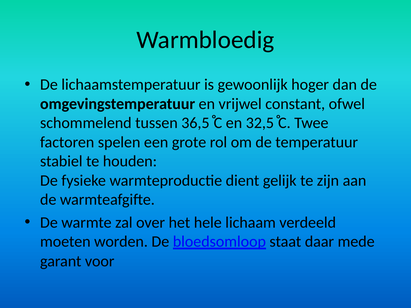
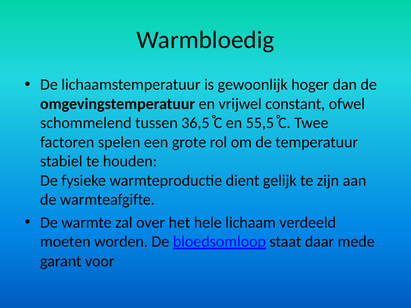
32,5: 32,5 -> 55,5
